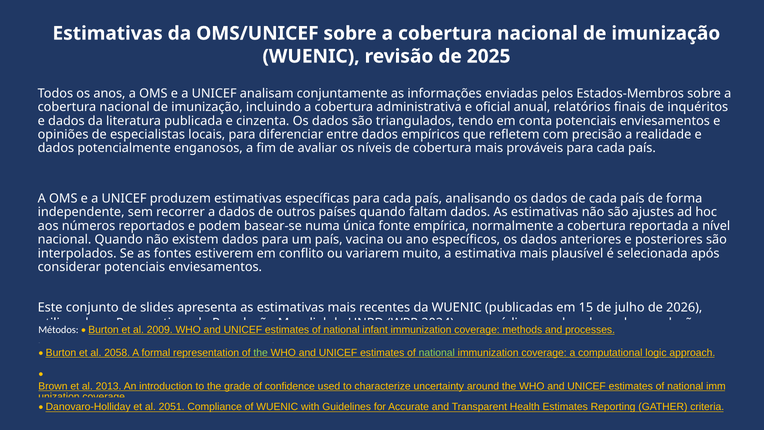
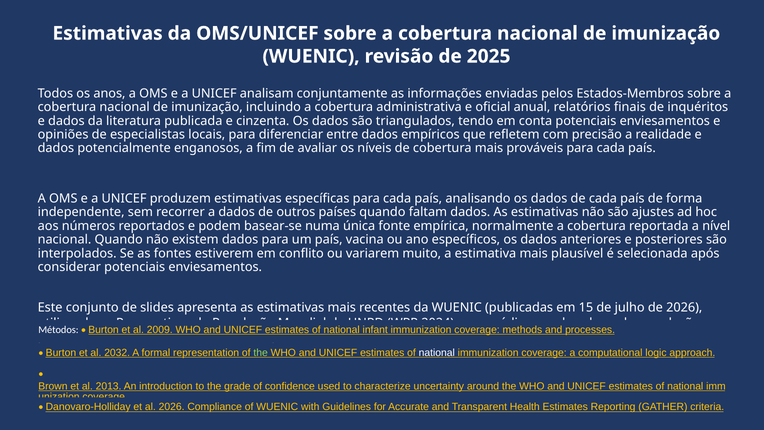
2058: 2058 -> 2032
national at (437, 352) colour: light green -> white
al 2051: 2051 -> 2026
